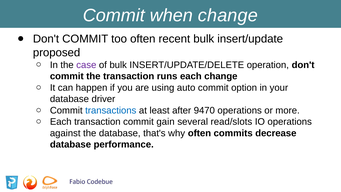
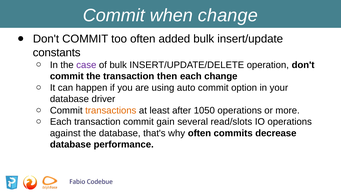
recent: recent -> added
proposed: proposed -> constants
runs: runs -> then
transactions colour: blue -> orange
9470: 9470 -> 1050
